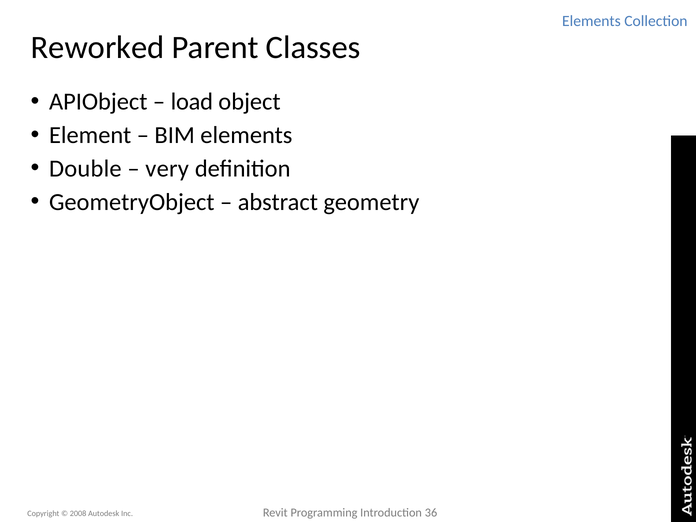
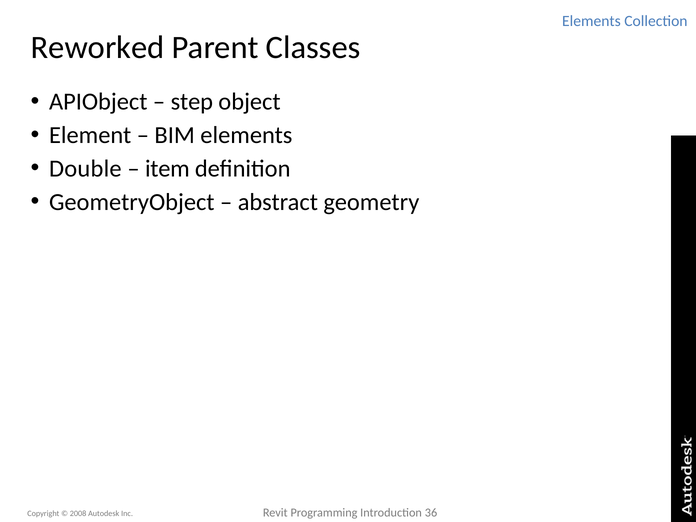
load: load -> step
very: very -> item
